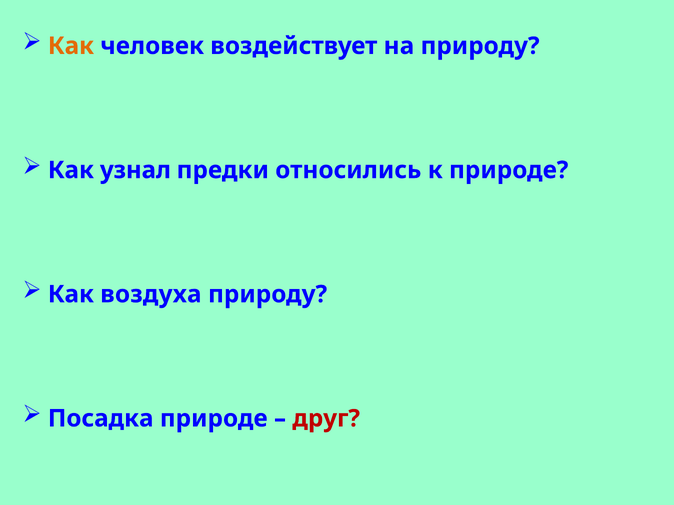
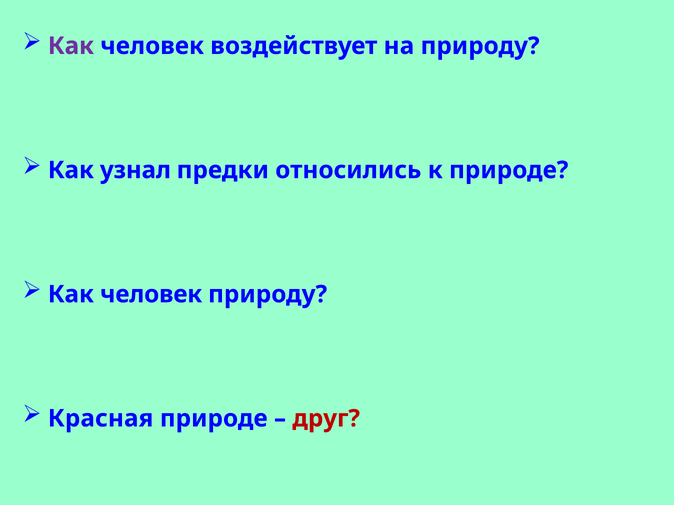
Как at (71, 46) colour: orange -> purple
воздуха at (151, 295): воздуха -> человек
Посадка: Посадка -> Красная
